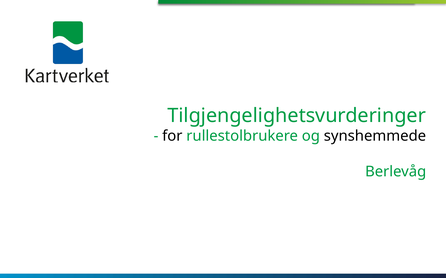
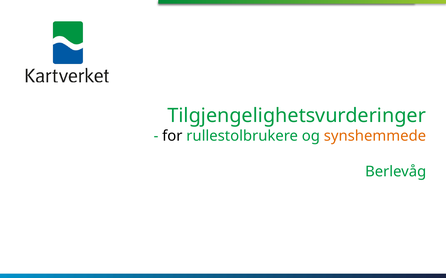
synshemmede colour: black -> orange
